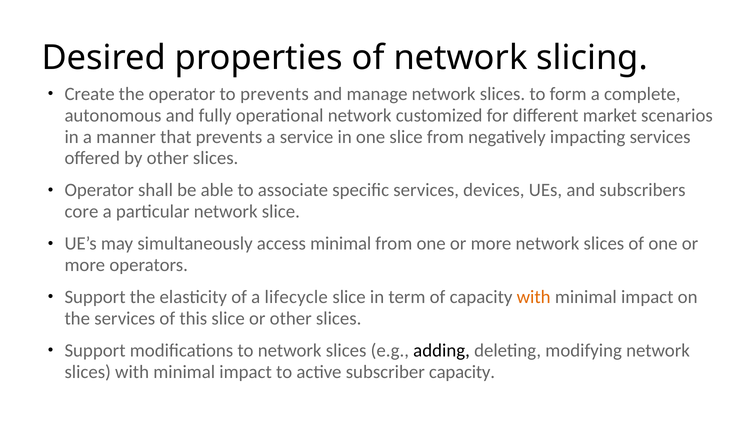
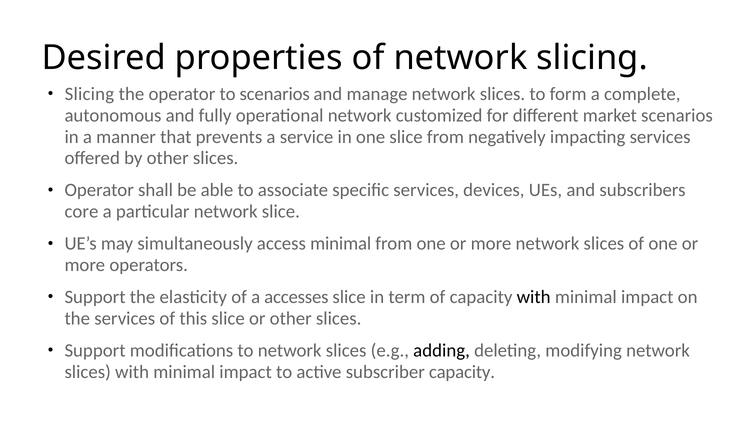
Create at (90, 94): Create -> Slicing
to prevents: prevents -> scenarios
lifecycle: lifecycle -> accesses
with at (534, 297) colour: orange -> black
